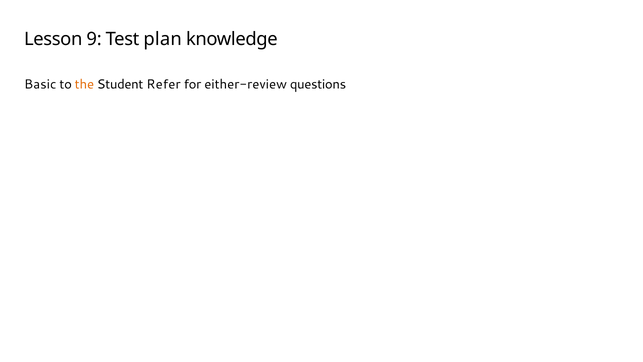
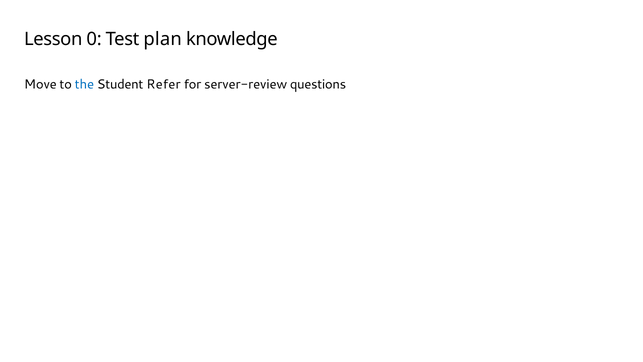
9: 9 -> 0
Basic: Basic -> Move
the colour: orange -> blue
either-review: either-review -> server-review
